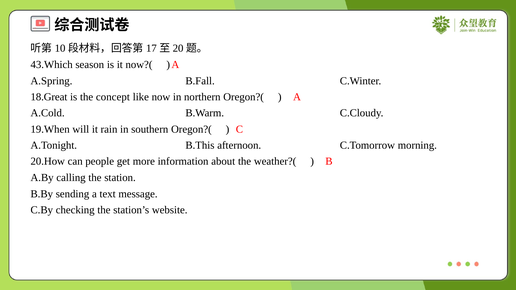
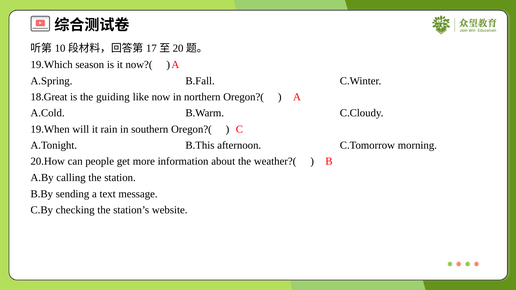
43.Which: 43.Which -> 19.Which
concept: concept -> guiding
